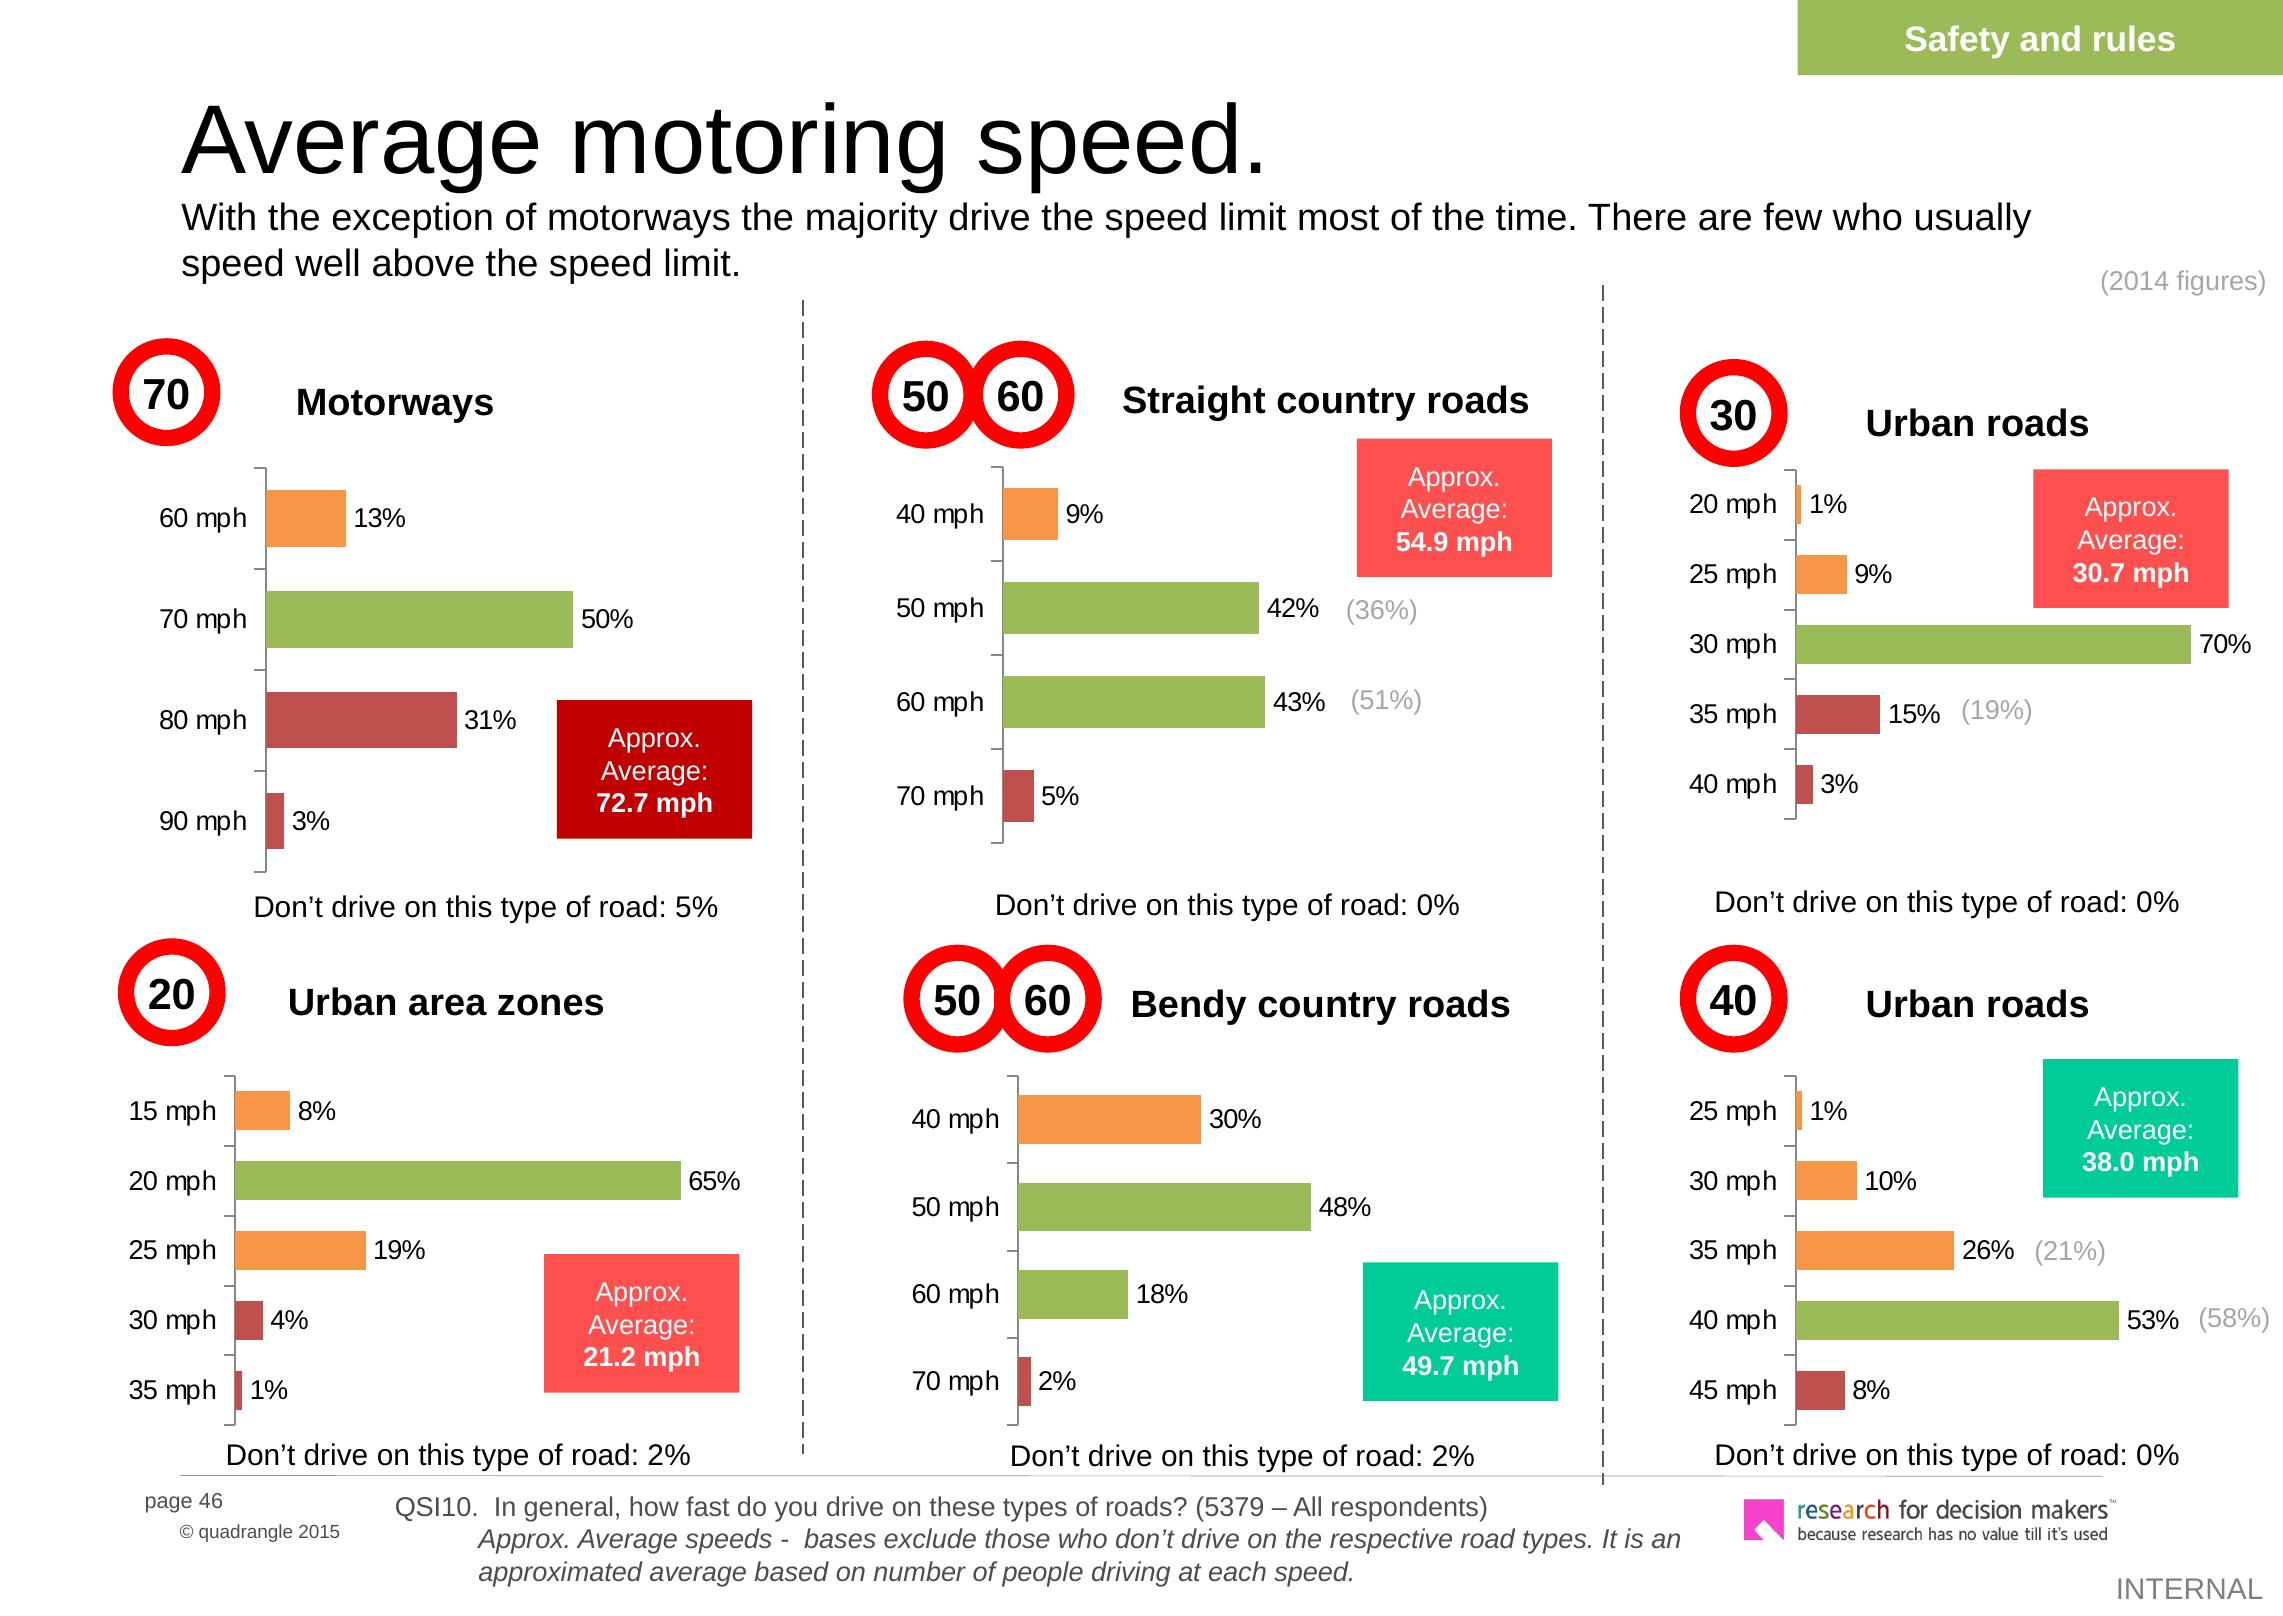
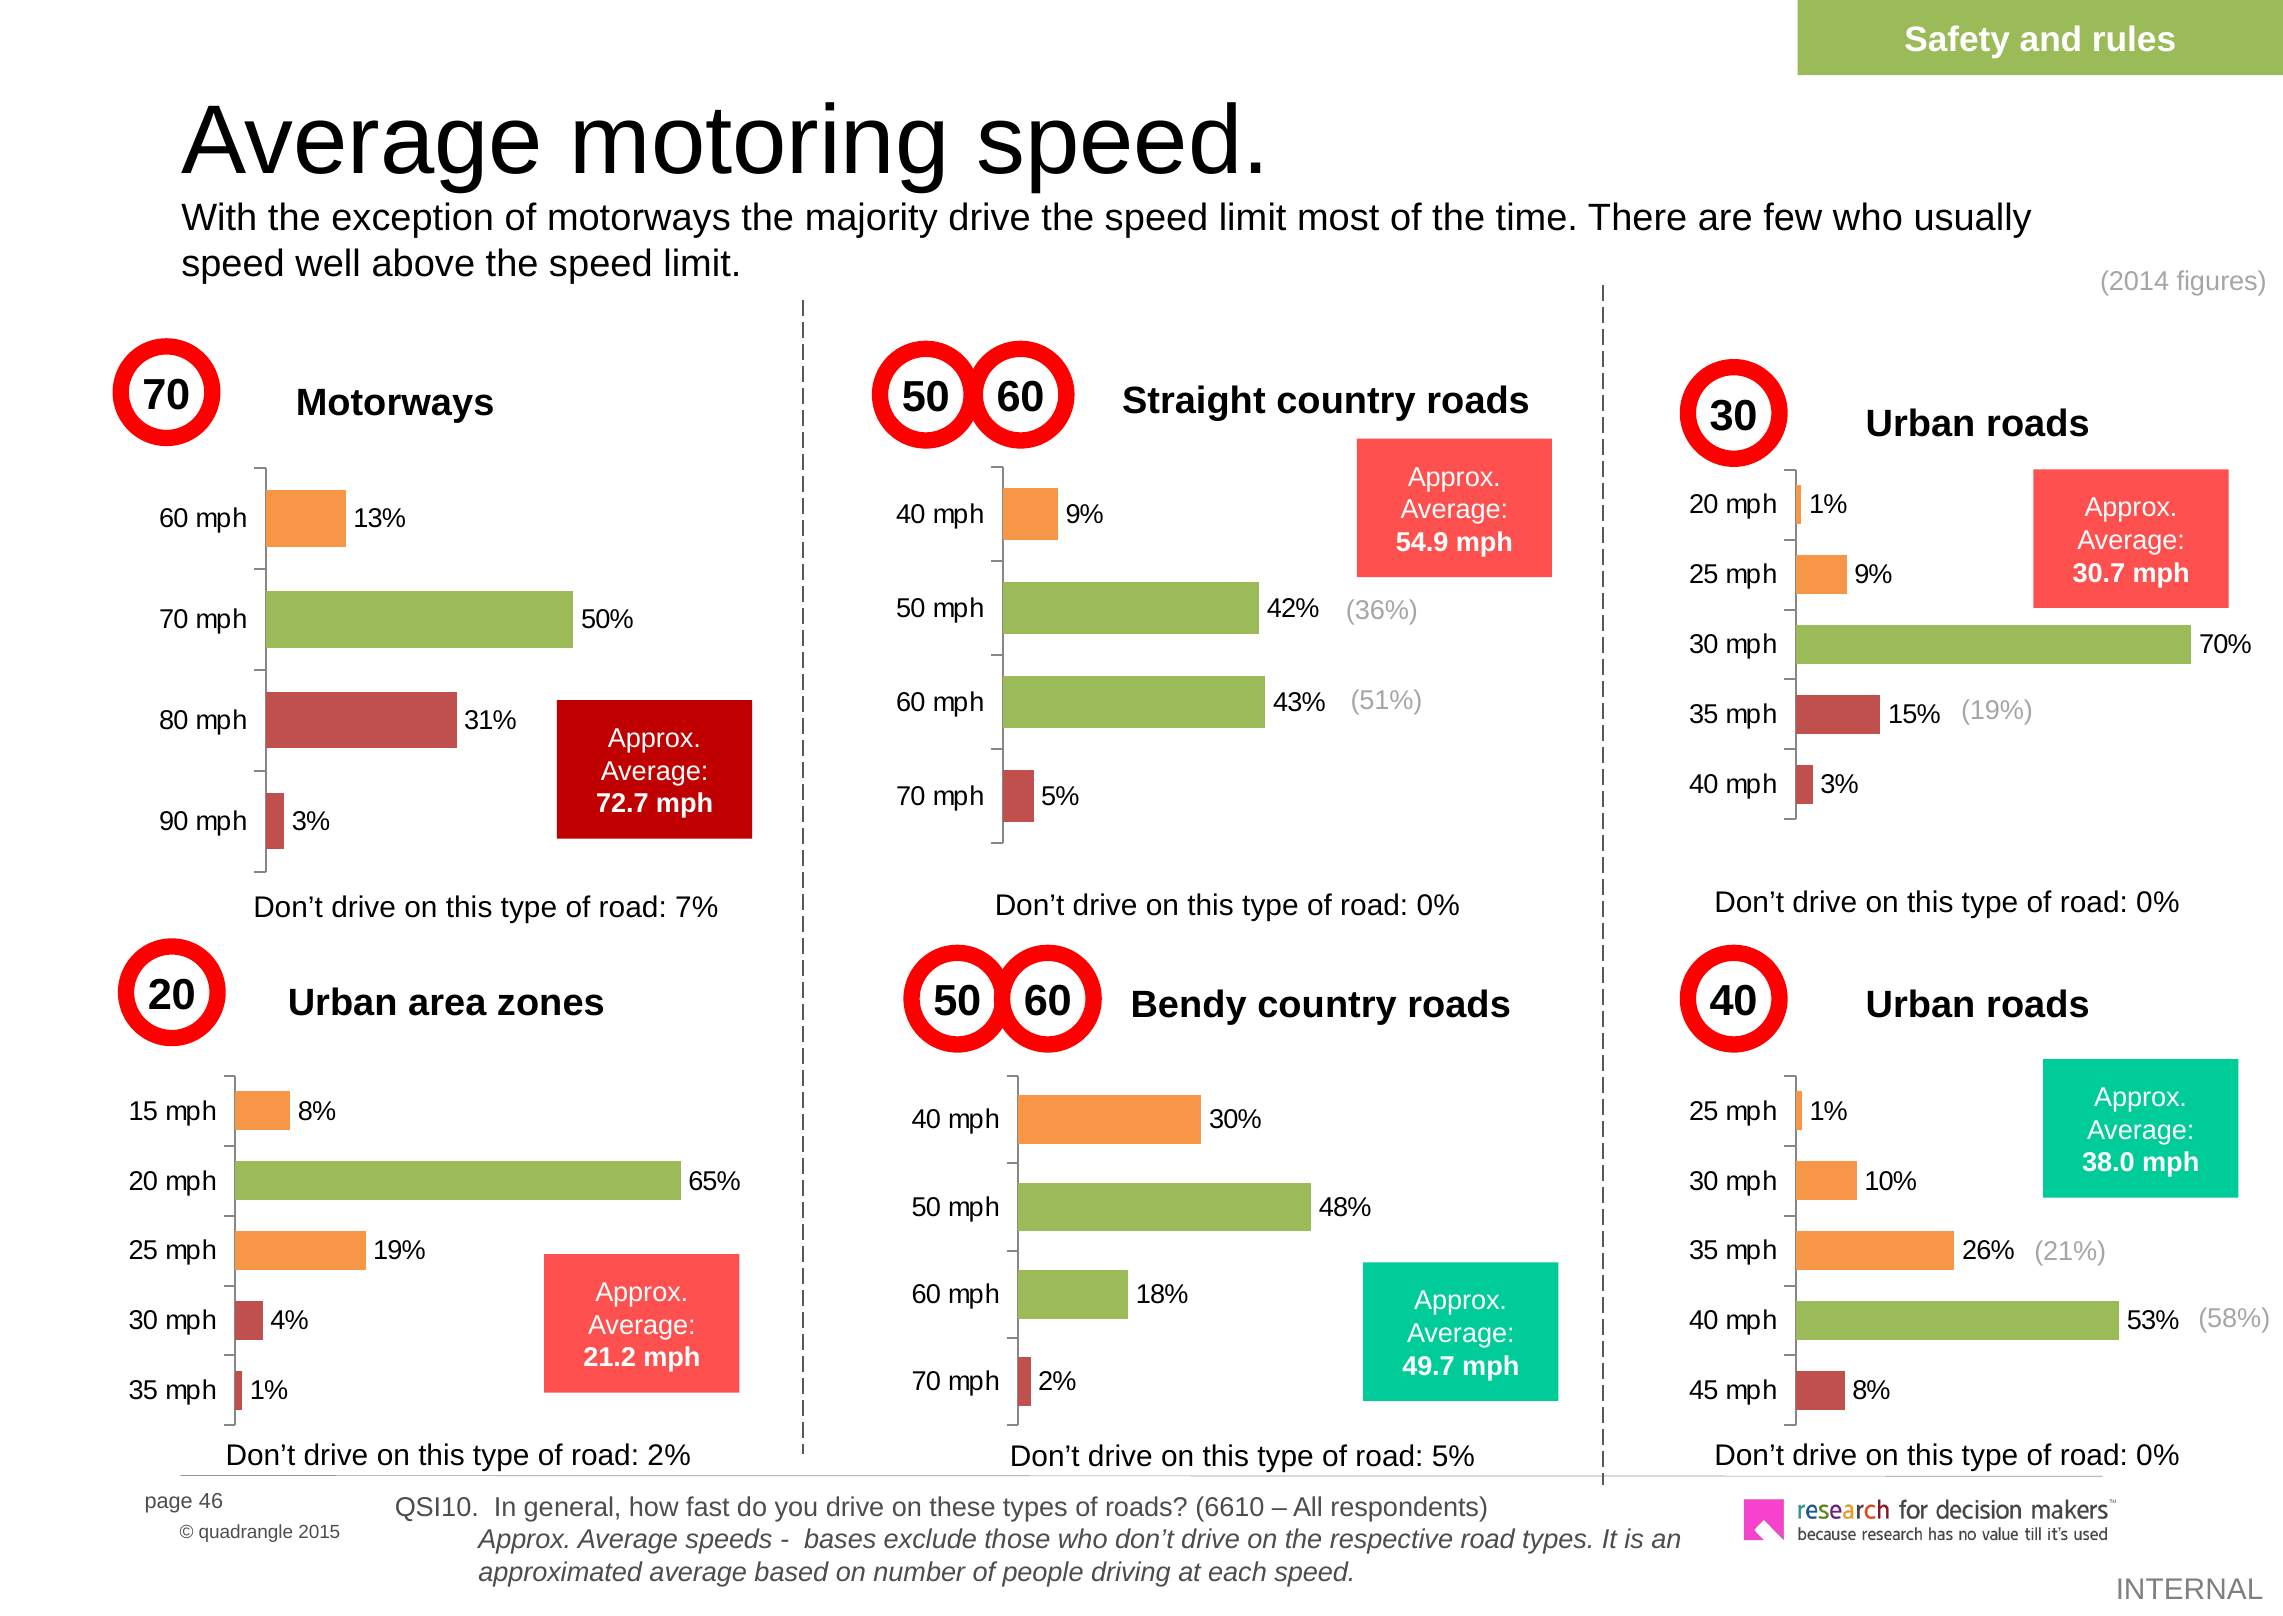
road 5%: 5% -> 7%
2% at (1453, 1456): 2% -> 5%
5379: 5379 -> 6610
